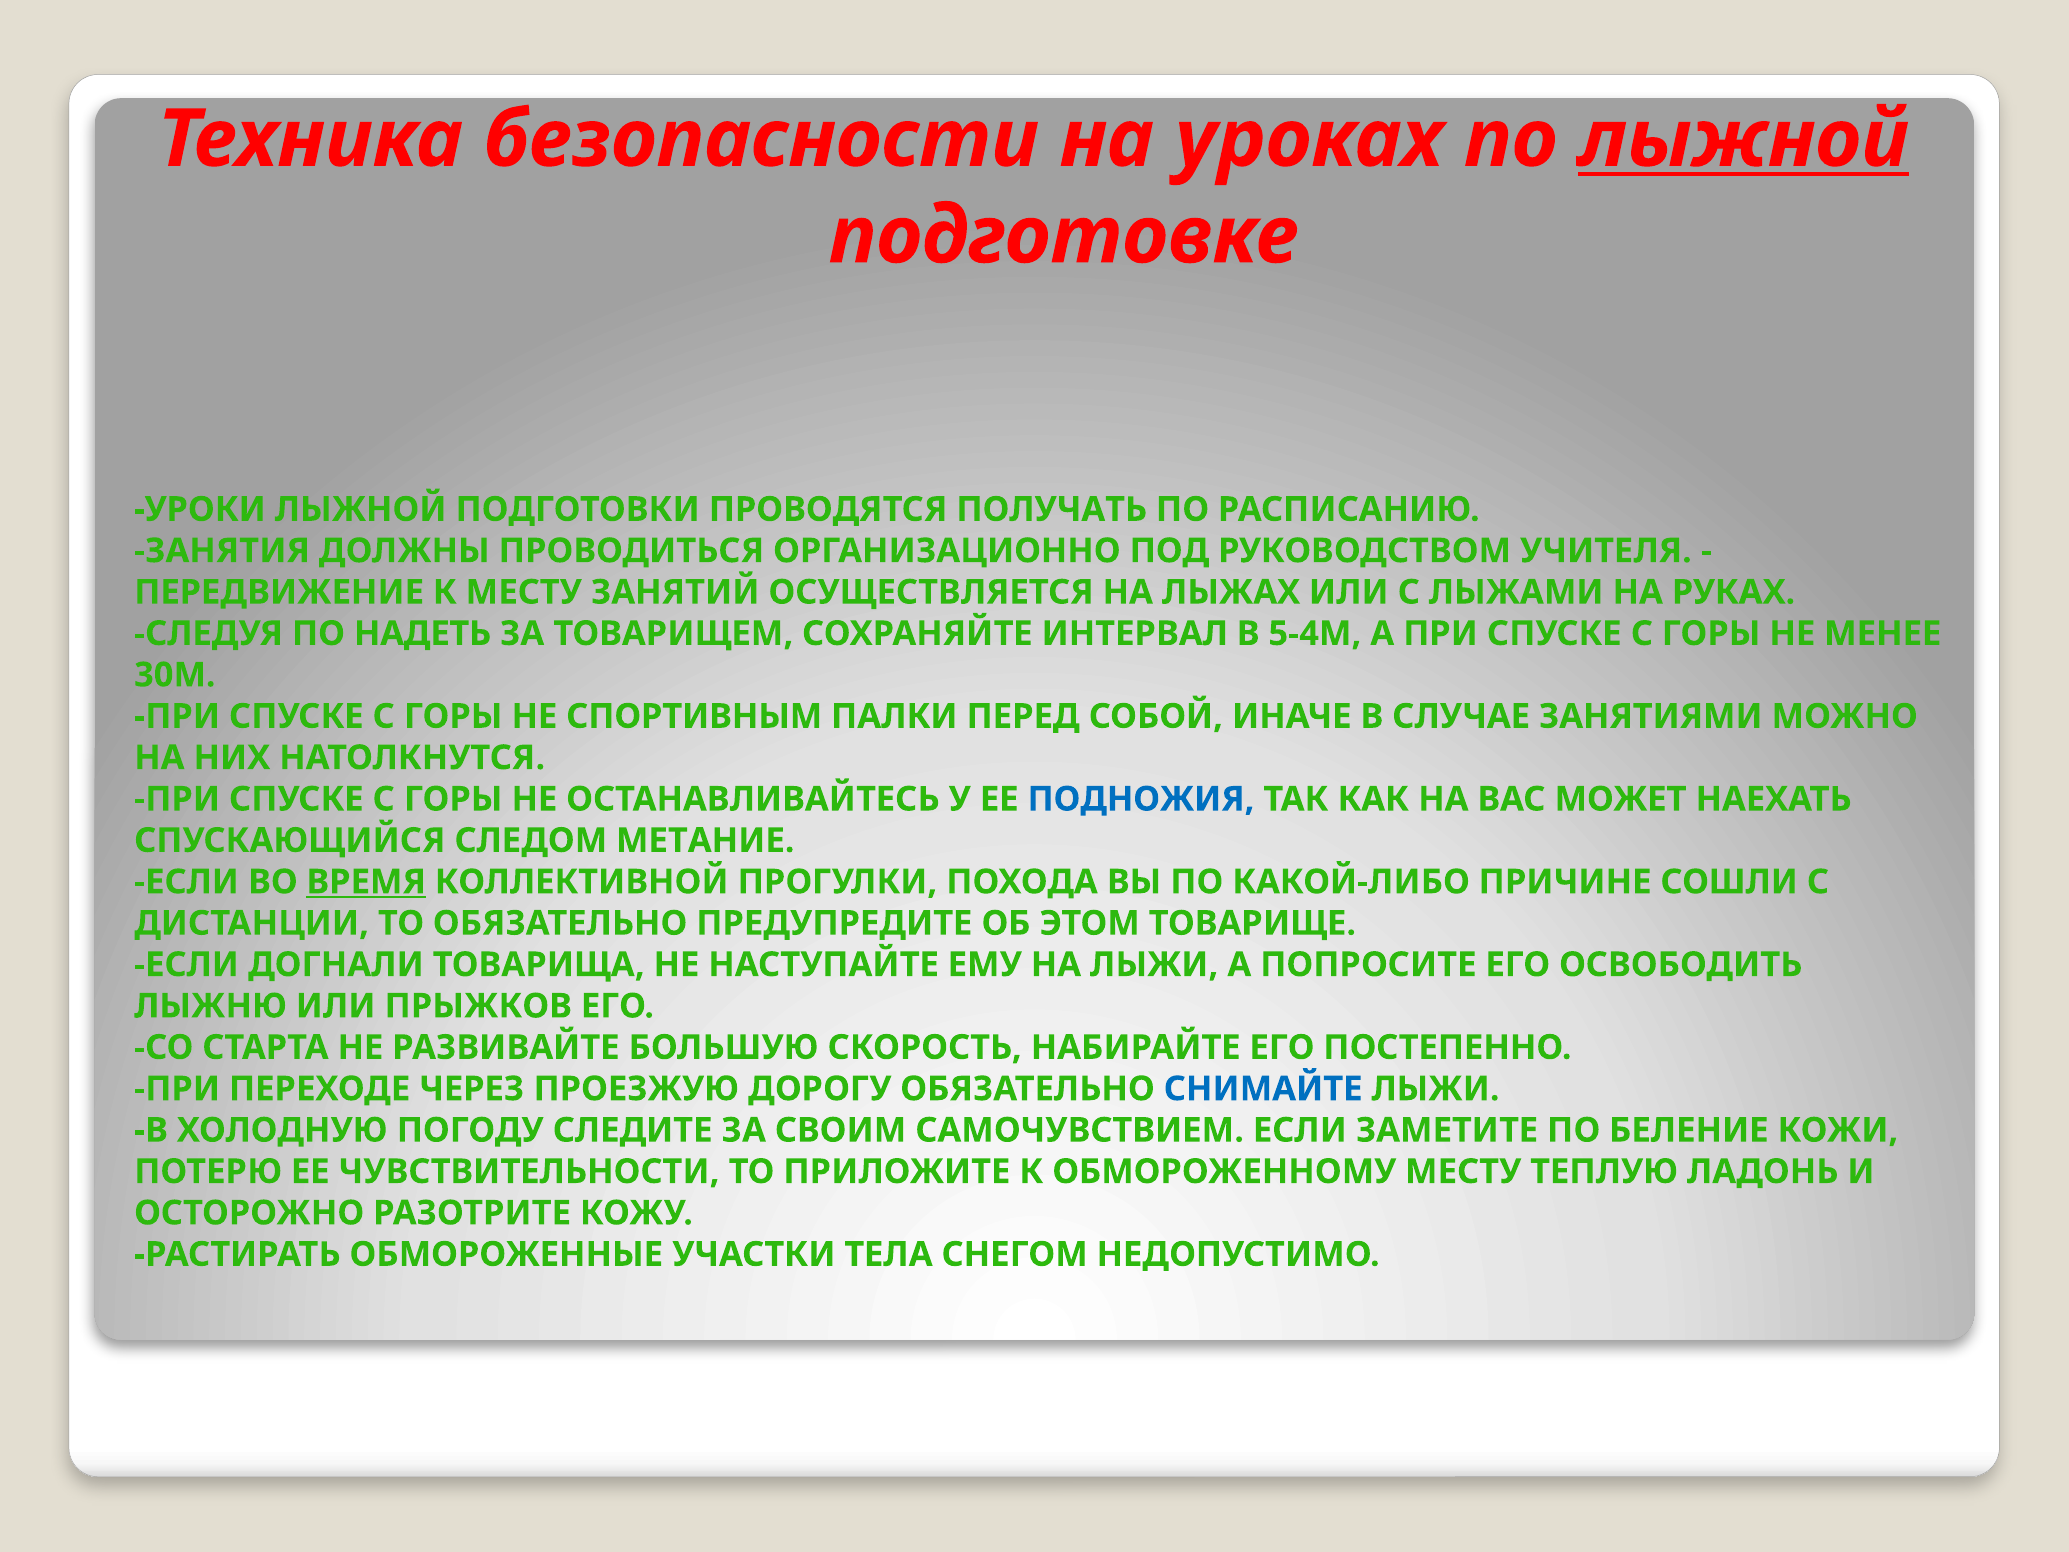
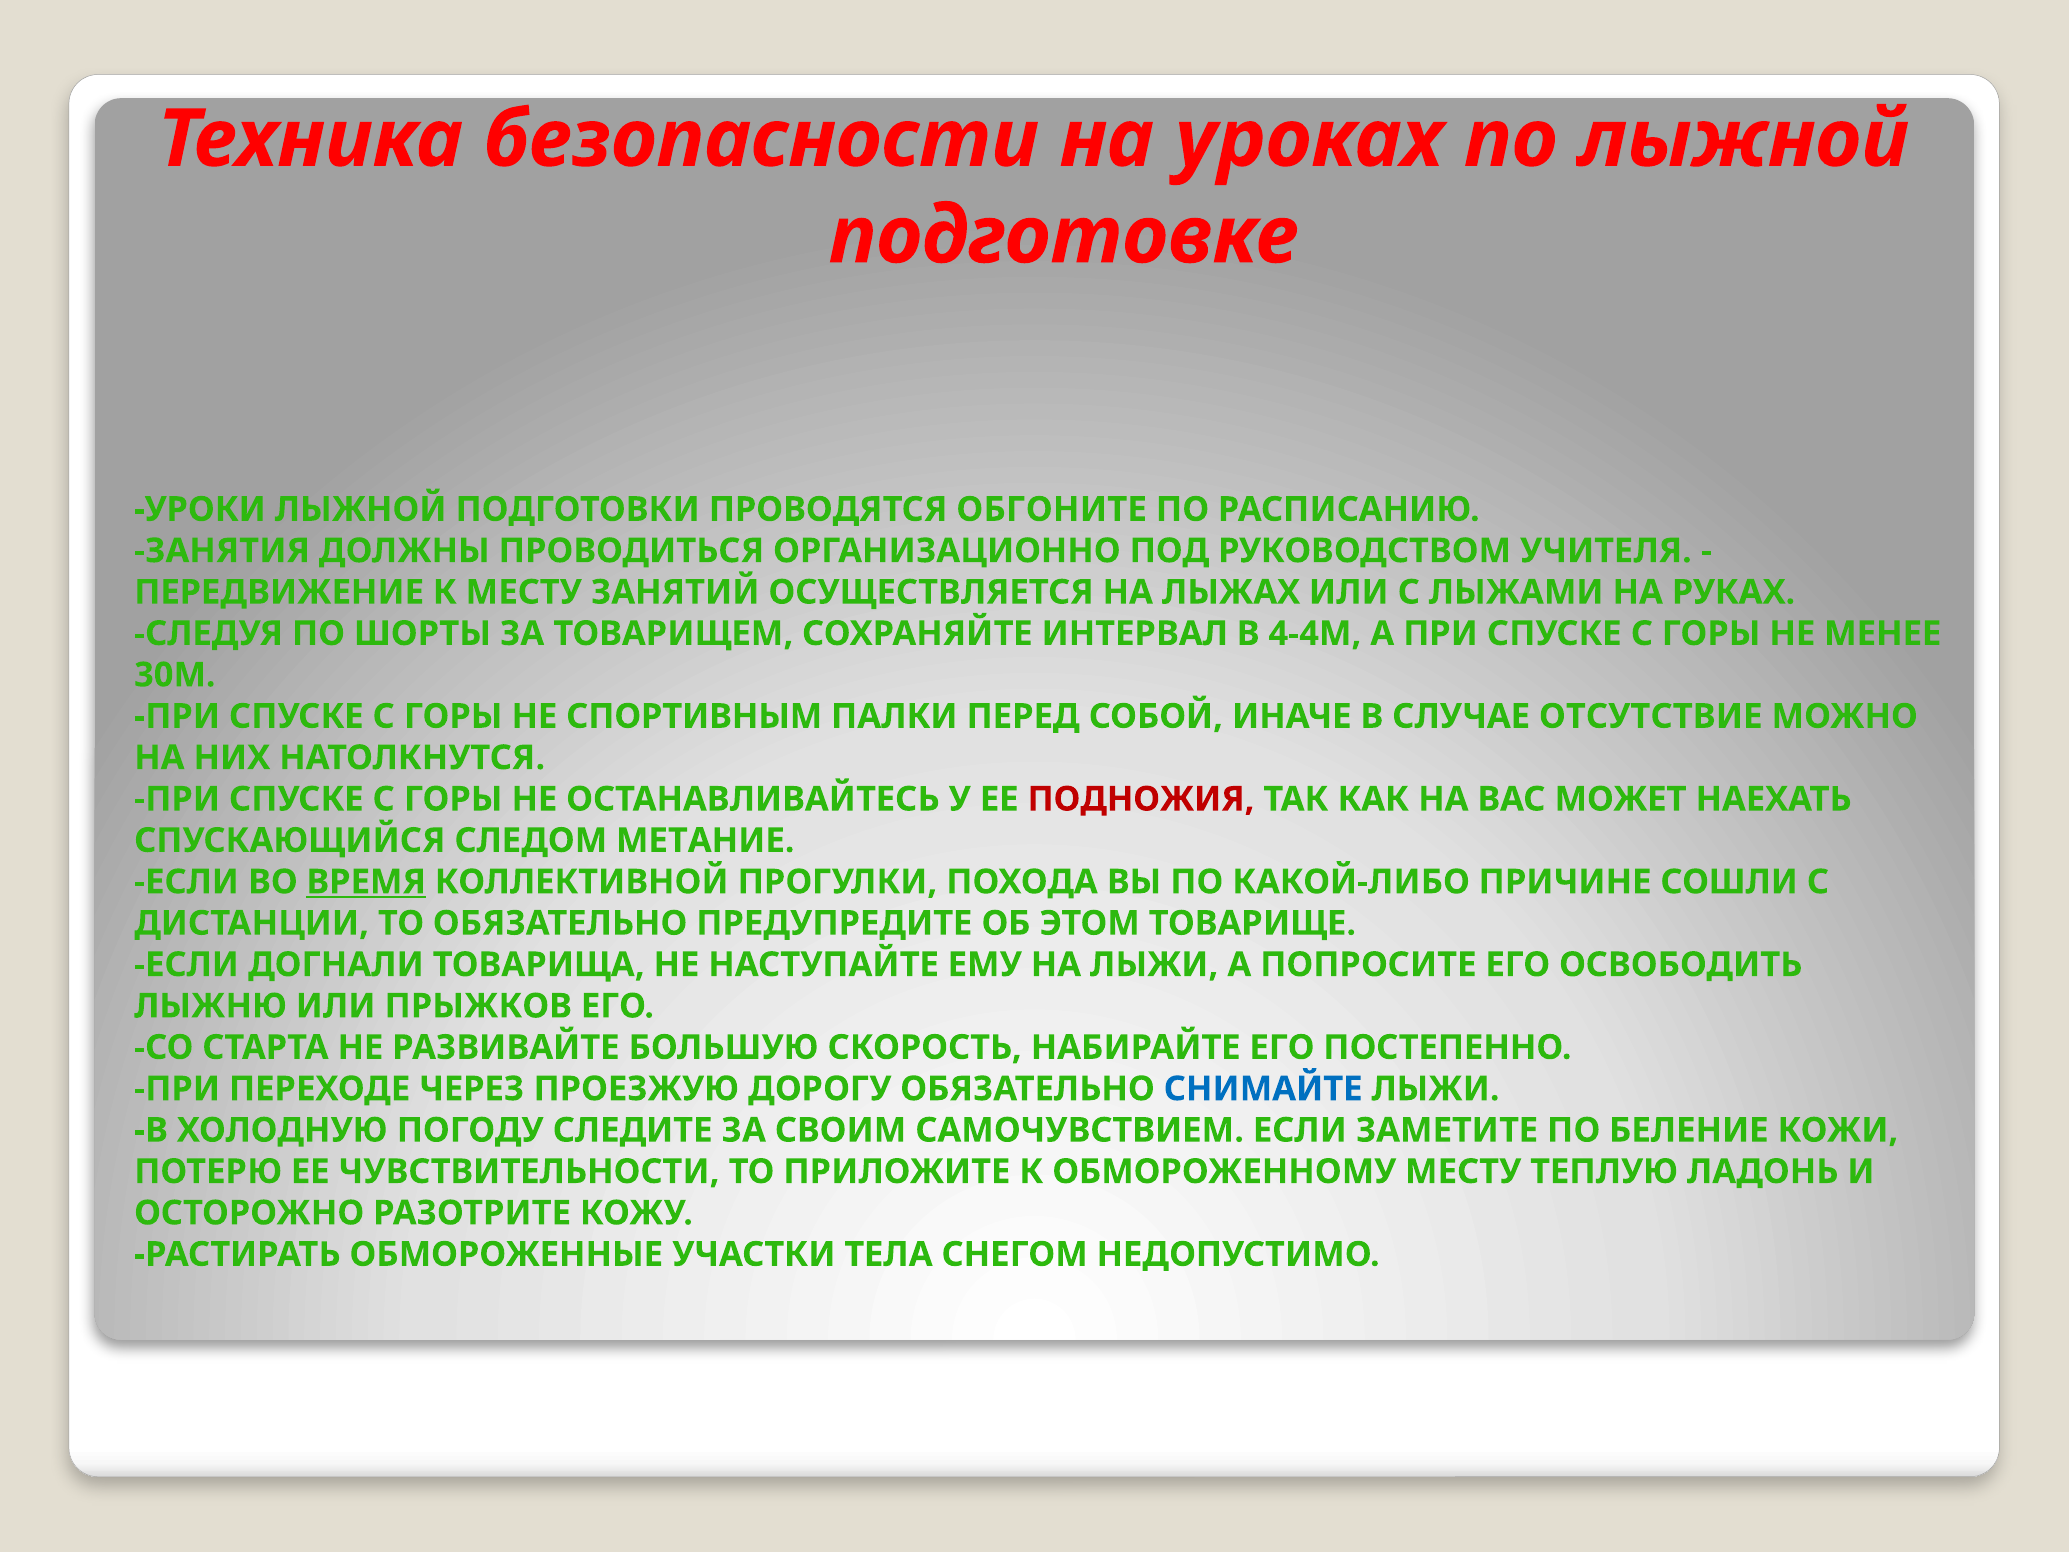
лыжной at (1744, 139) underline: present -> none
ПОЛУЧАТЬ: ПОЛУЧАТЬ -> ОБГОНИТЕ
НАДЕТЬ: НАДЕТЬ -> ШОРТЫ
5-4М: 5-4М -> 4-4М
ЗАНЯТИЯМИ: ЗАНЯТИЯМИ -> ОТСУТСТВИЕ
ПОДНОЖИЯ colour: blue -> red
